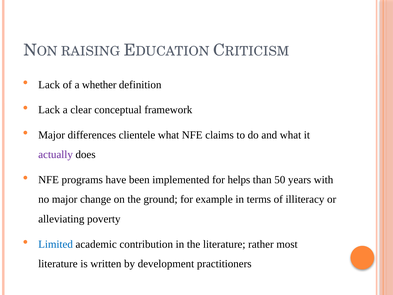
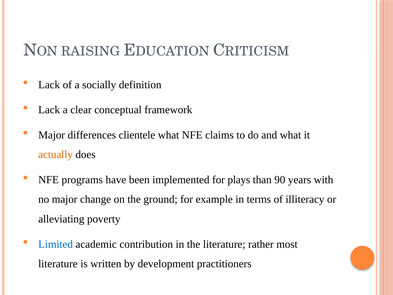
whether: whether -> socially
actually colour: purple -> orange
helps: helps -> plays
50: 50 -> 90
